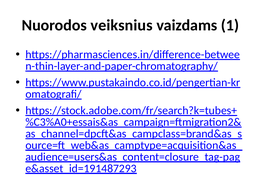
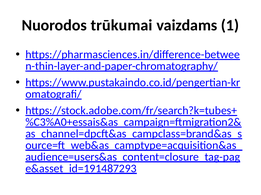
veiksnius: veiksnius -> trūkumai
